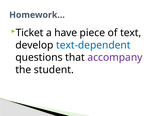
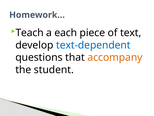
Ticket: Ticket -> Teach
have: have -> each
accompany colour: purple -> orange
